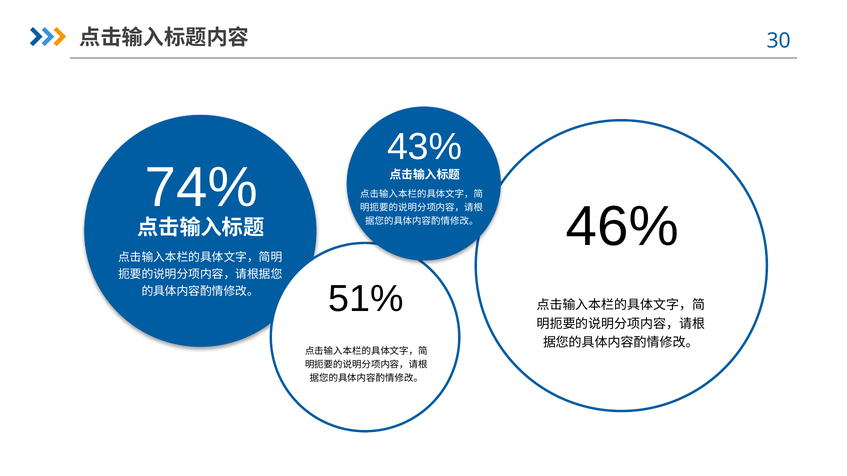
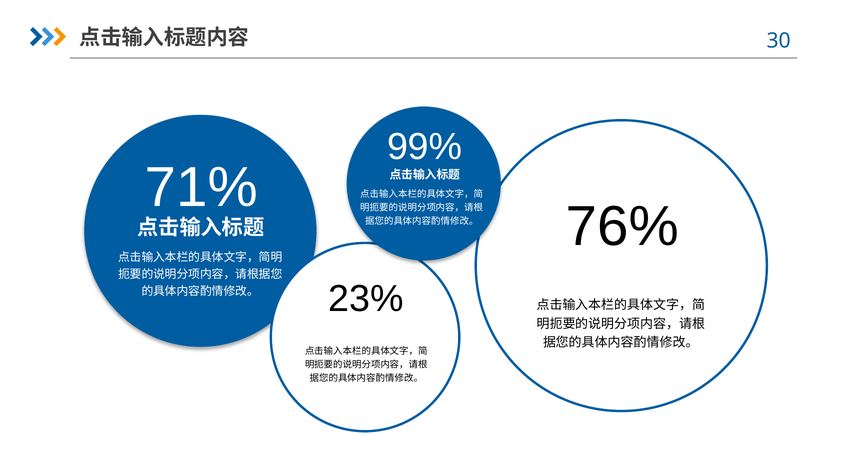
43%: 43% -> 99%
74%: 74% -> 71%
46%: 46% -> 76%
51%: 51% -> 23%
